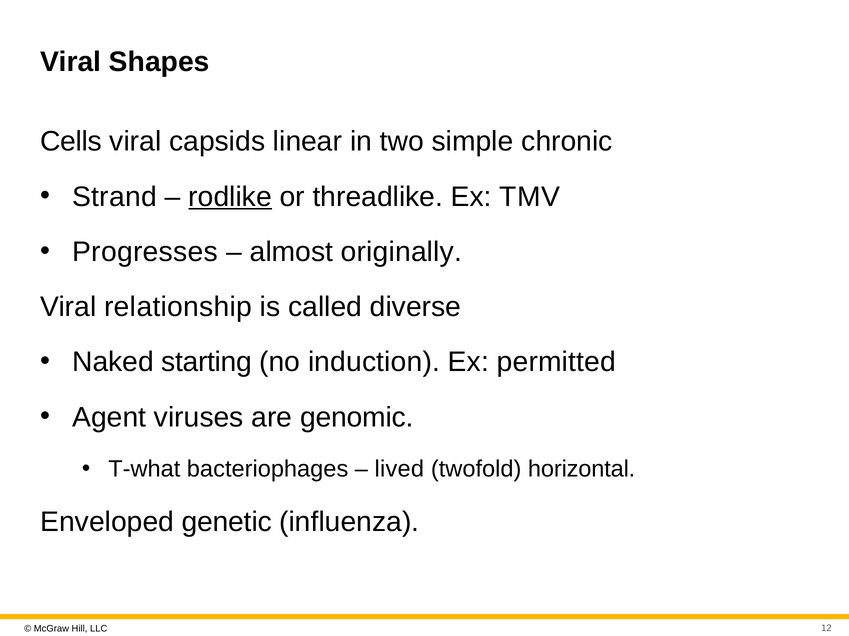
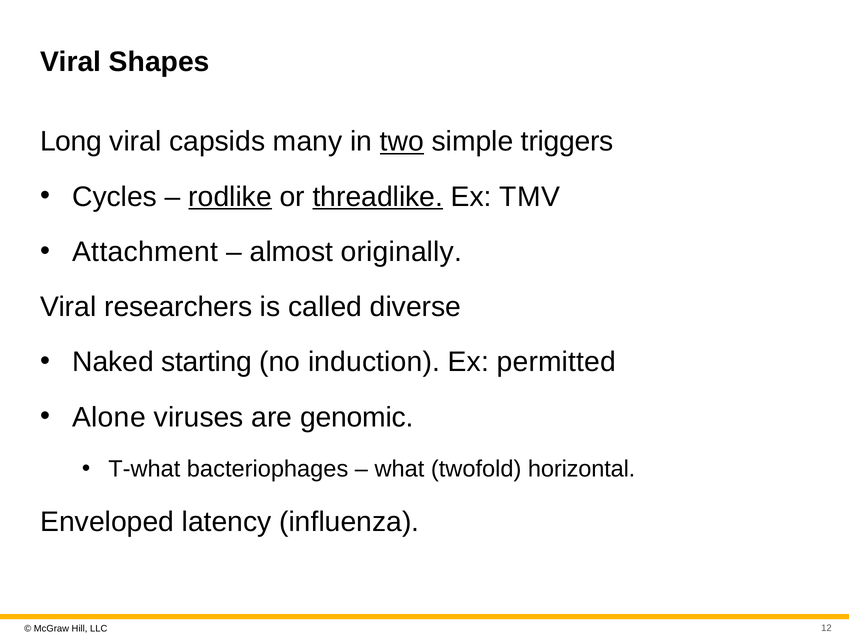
Cells: Cells -> Long
linear: linear -> many
two underline: none -> present
chronic: chronic -> triggers
Strand: Strand -> Cycles
threadlike underline: none -> present
Progresses: Progresses -> Attachment
relationship: relationship -> researchers
Agent: Agent -> Alone
lived: lived -> what
genetic: genetic -> latency
